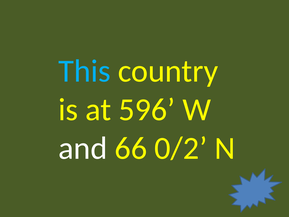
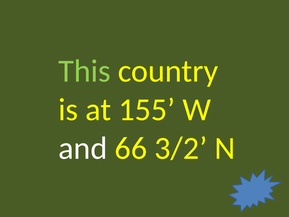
This colour: light blue -> light green
596: 596 -> 155
0/2: 0/2 -> 3/2
